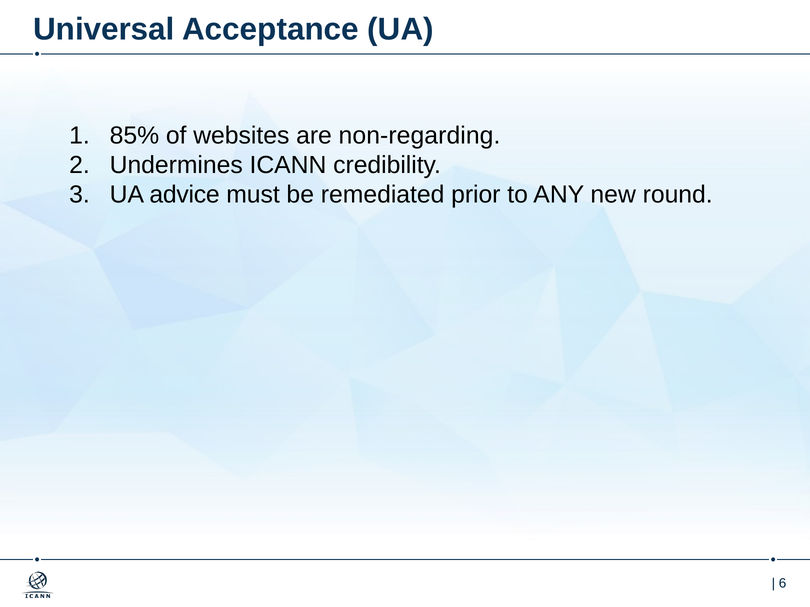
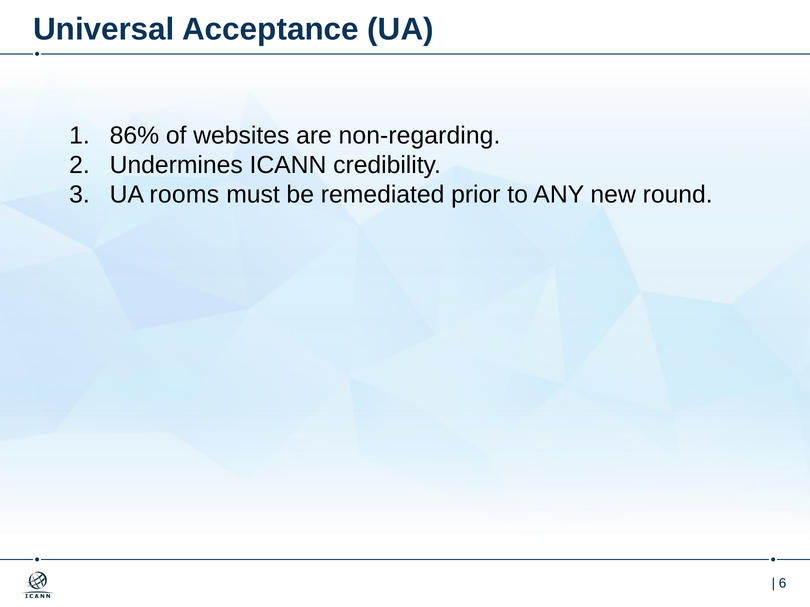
85%: 85% -> 86%
advice: advice -> rooms
